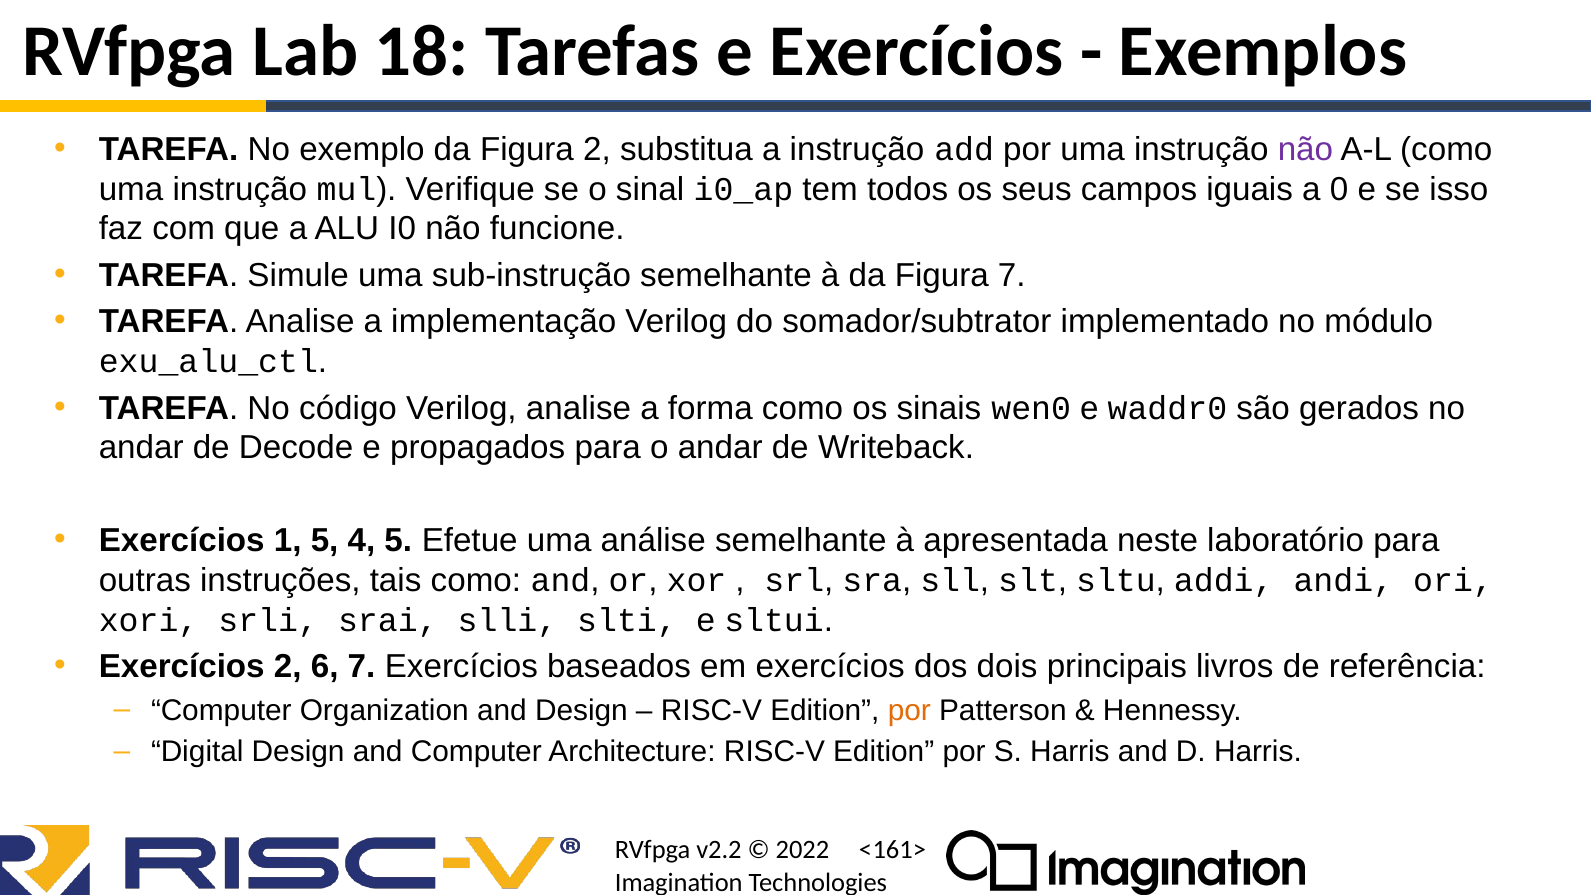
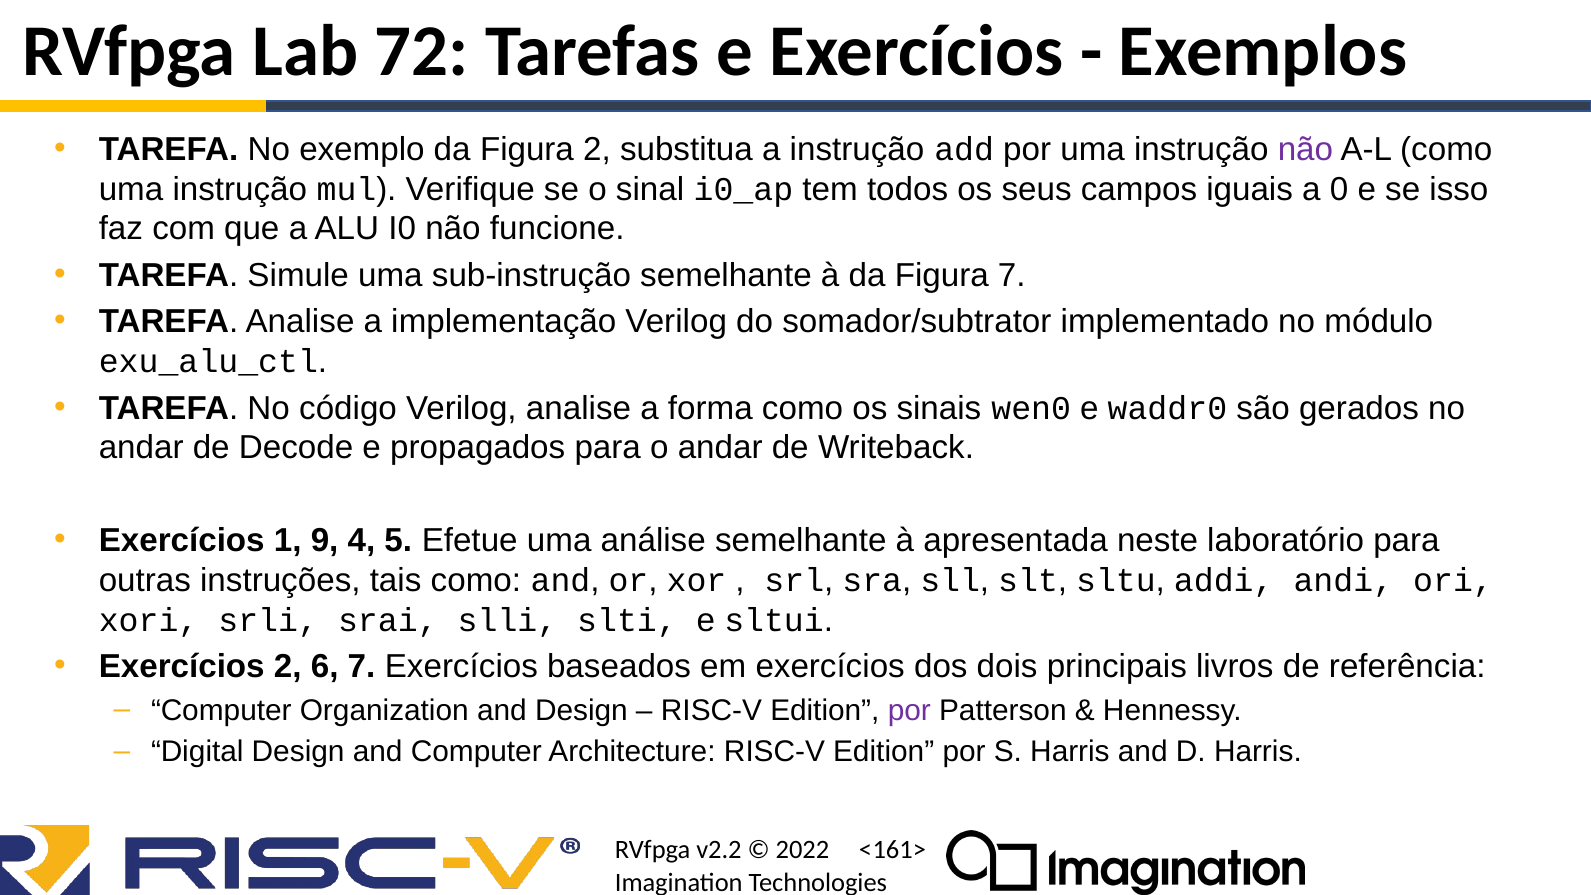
18: 18 -> 72
1 5: 5 -> 9
por at (909, 710) colour: orange -> purple
